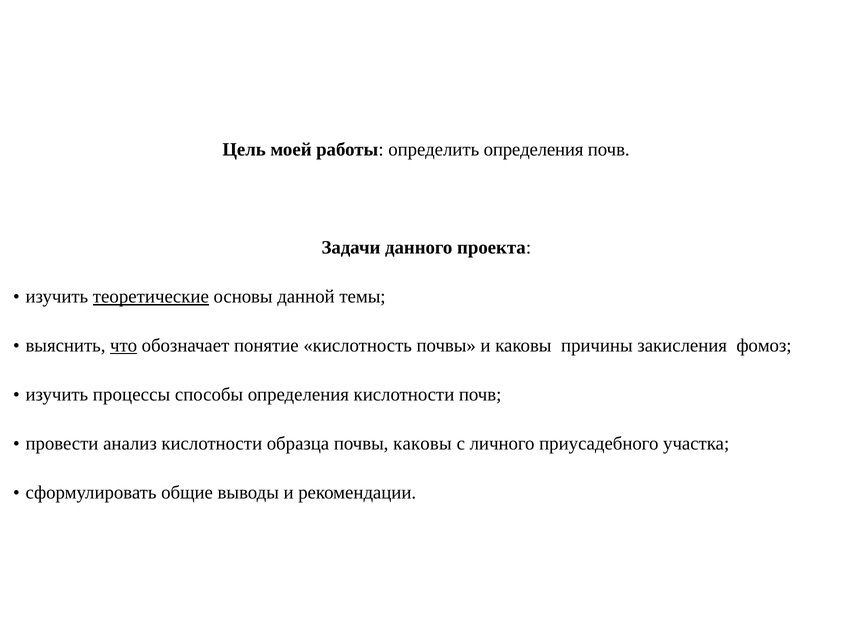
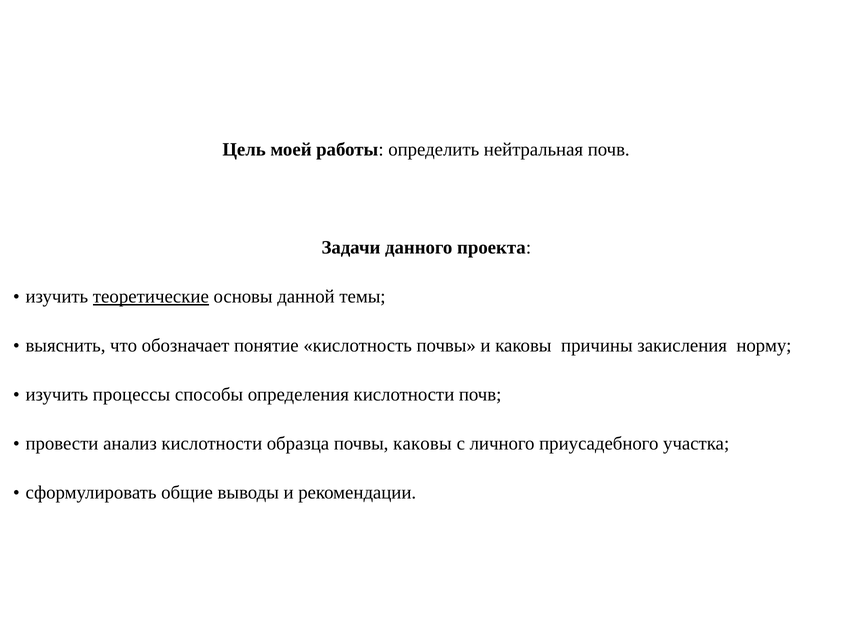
определить определения: определения -> нейтральная
что underline: present -> none
фомоз: фомоз -> норму
